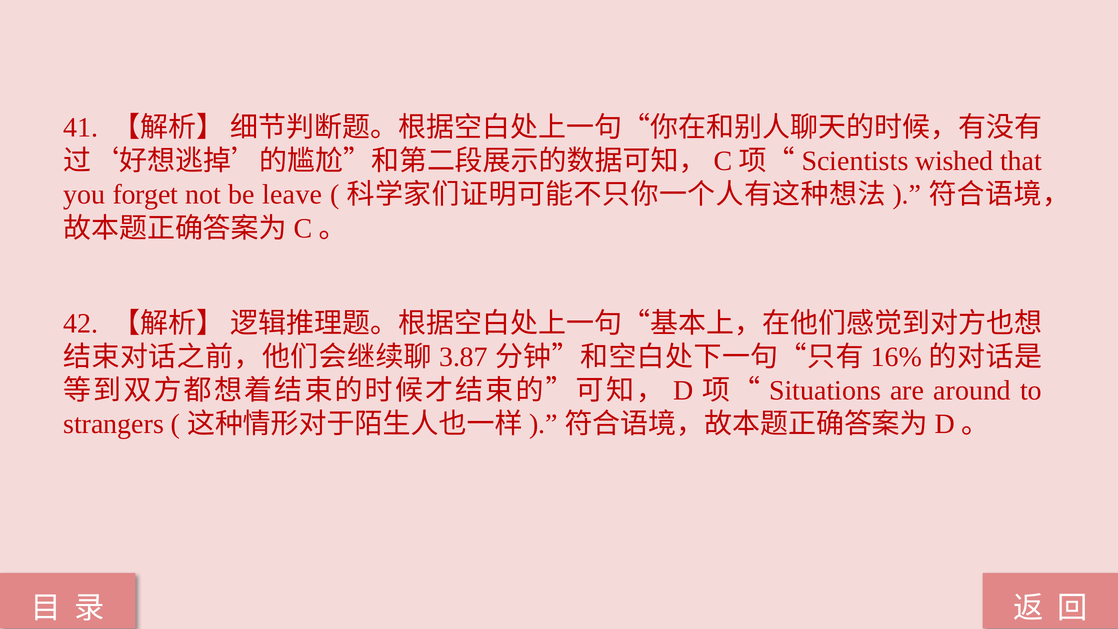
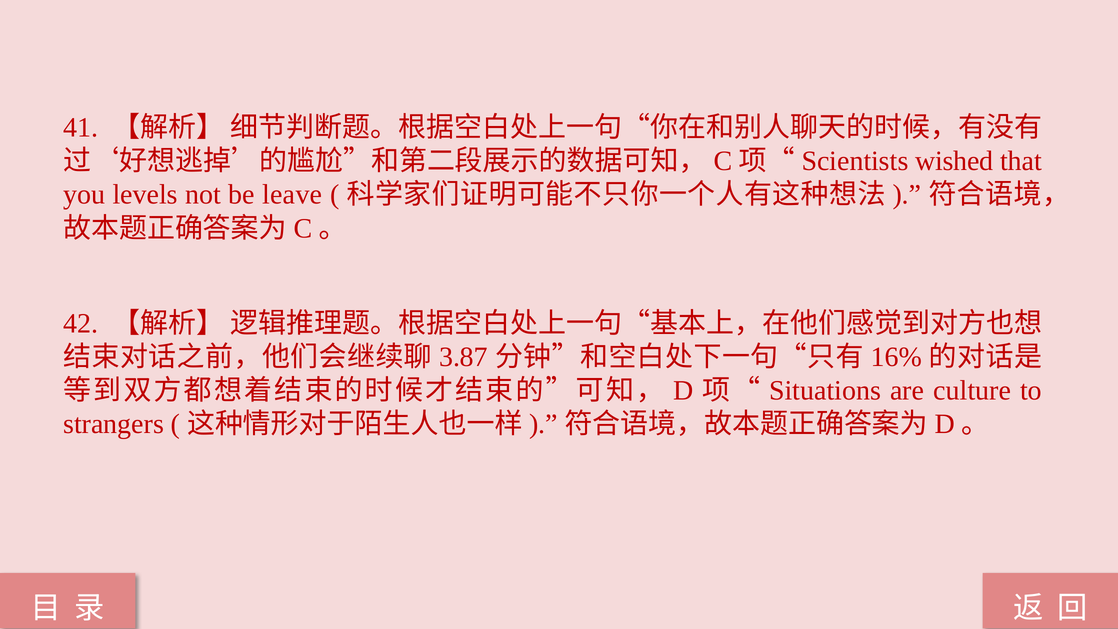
forget: forget -> levels
around: around -> culture
